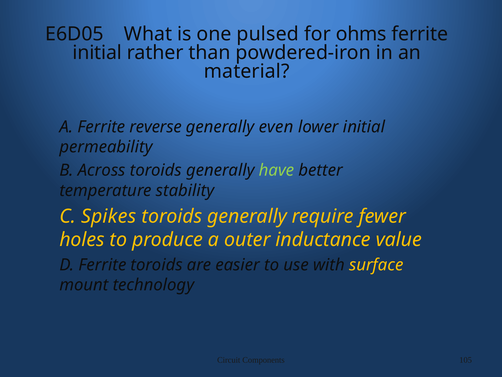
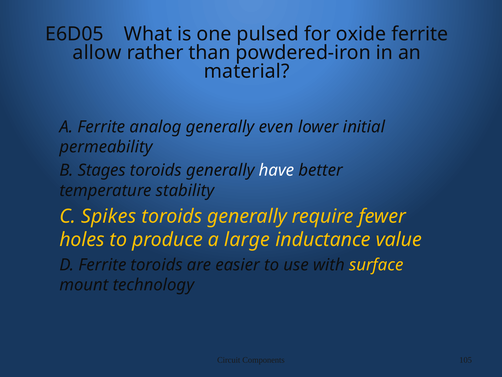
ohms: ohms -> oxide
initial at (97, 53): initial -> allow
reverse: reverse -> analog
Across: Across -> Stages
have colour: light green -> white
outer: outer -> large
